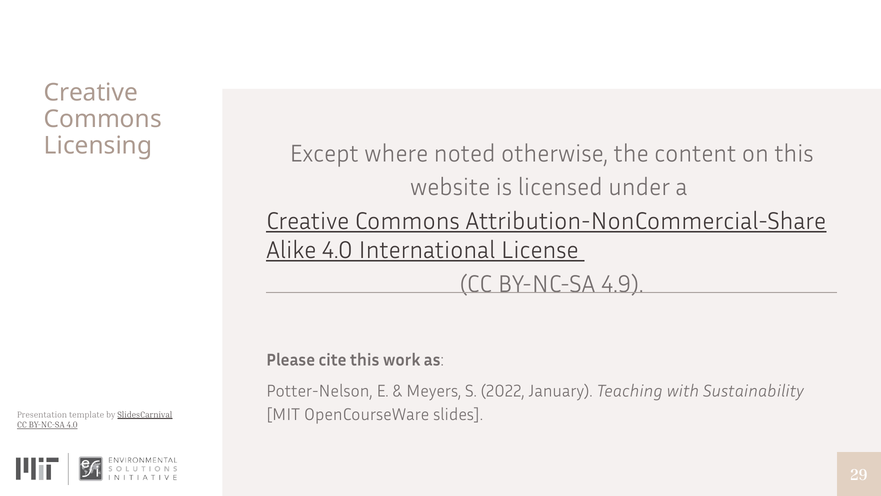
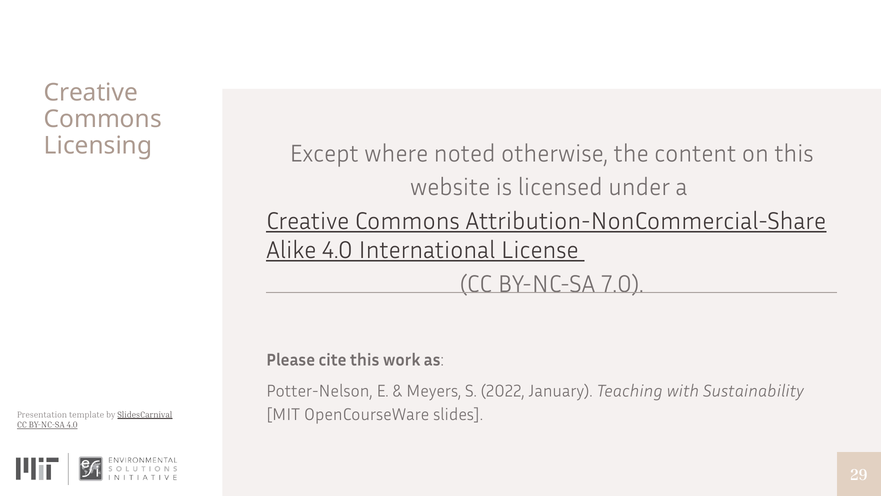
4.9: 4.9 -> 7.0
